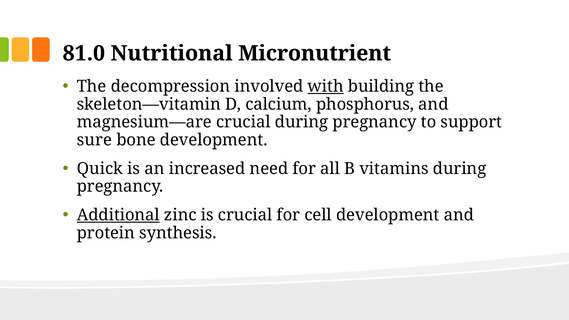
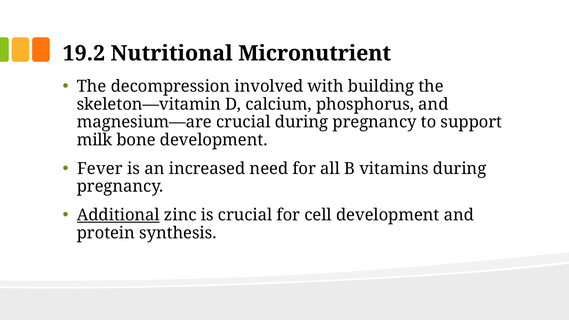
81.0: 81.0 -> 19.2
with underline: present -> none
sure: sure -> milk
Quick: Quick -> Fever
